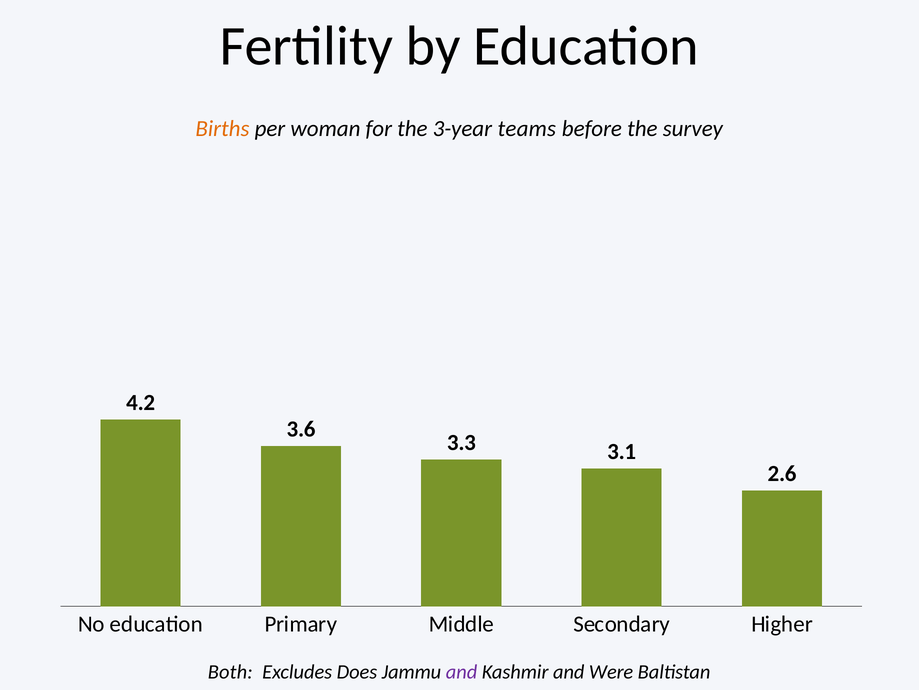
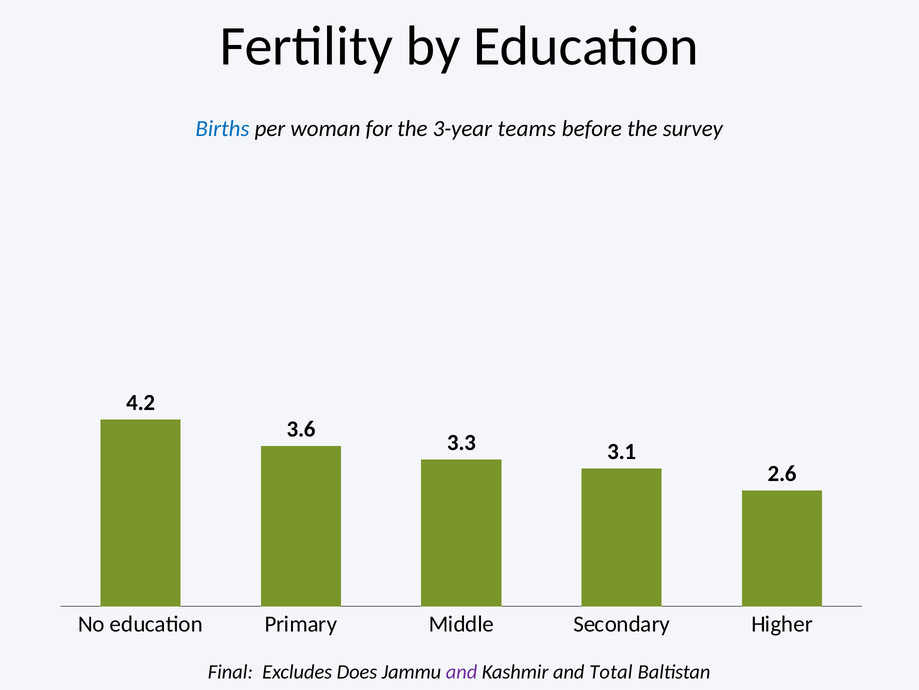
Births colour: orange -> blue
Both: Both -> Final
Were: Were -> Total
